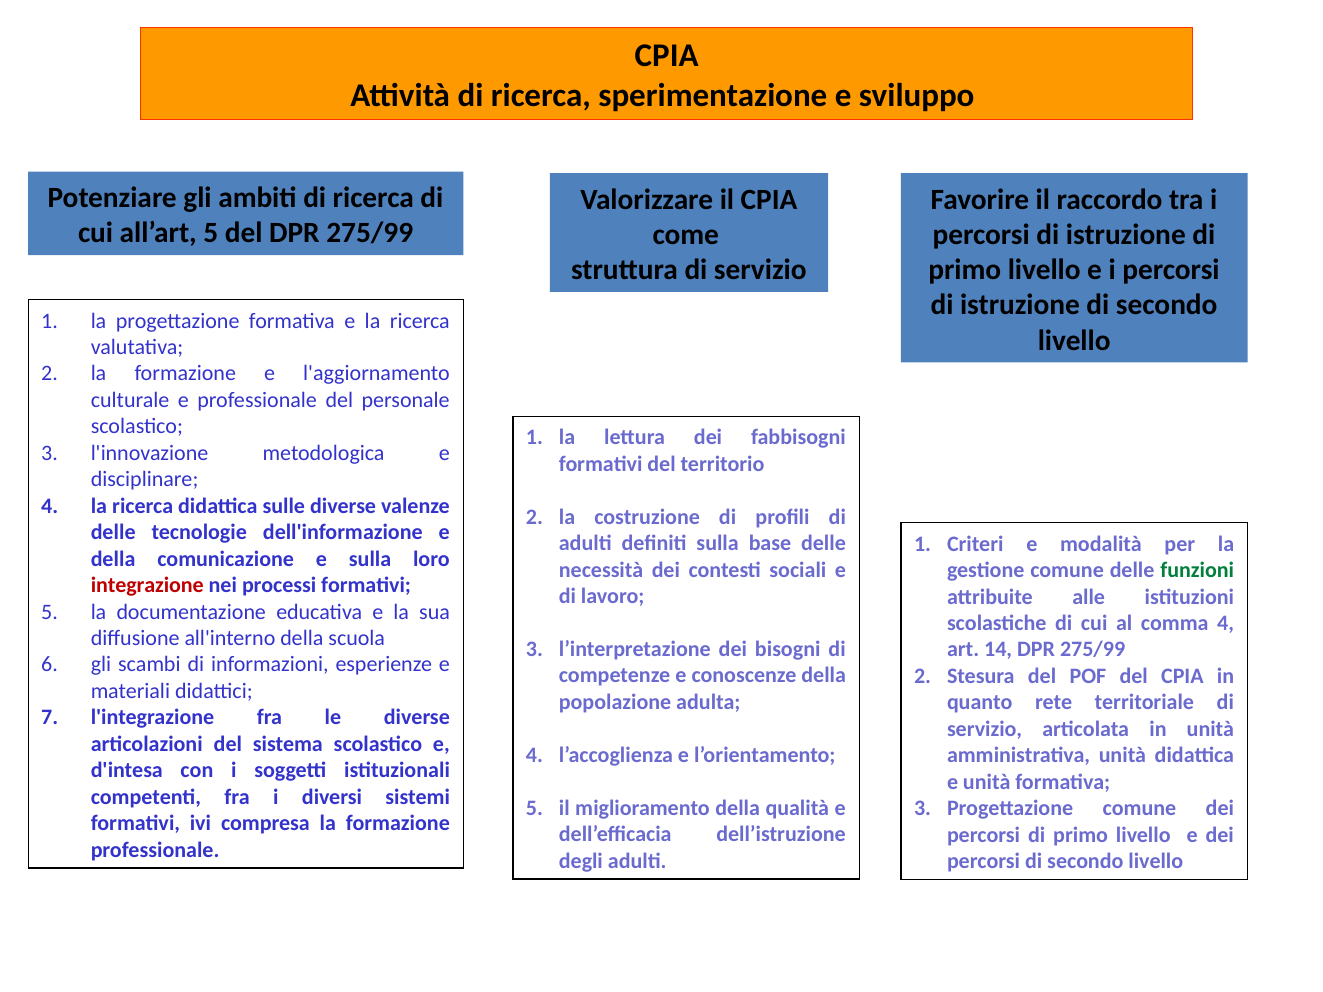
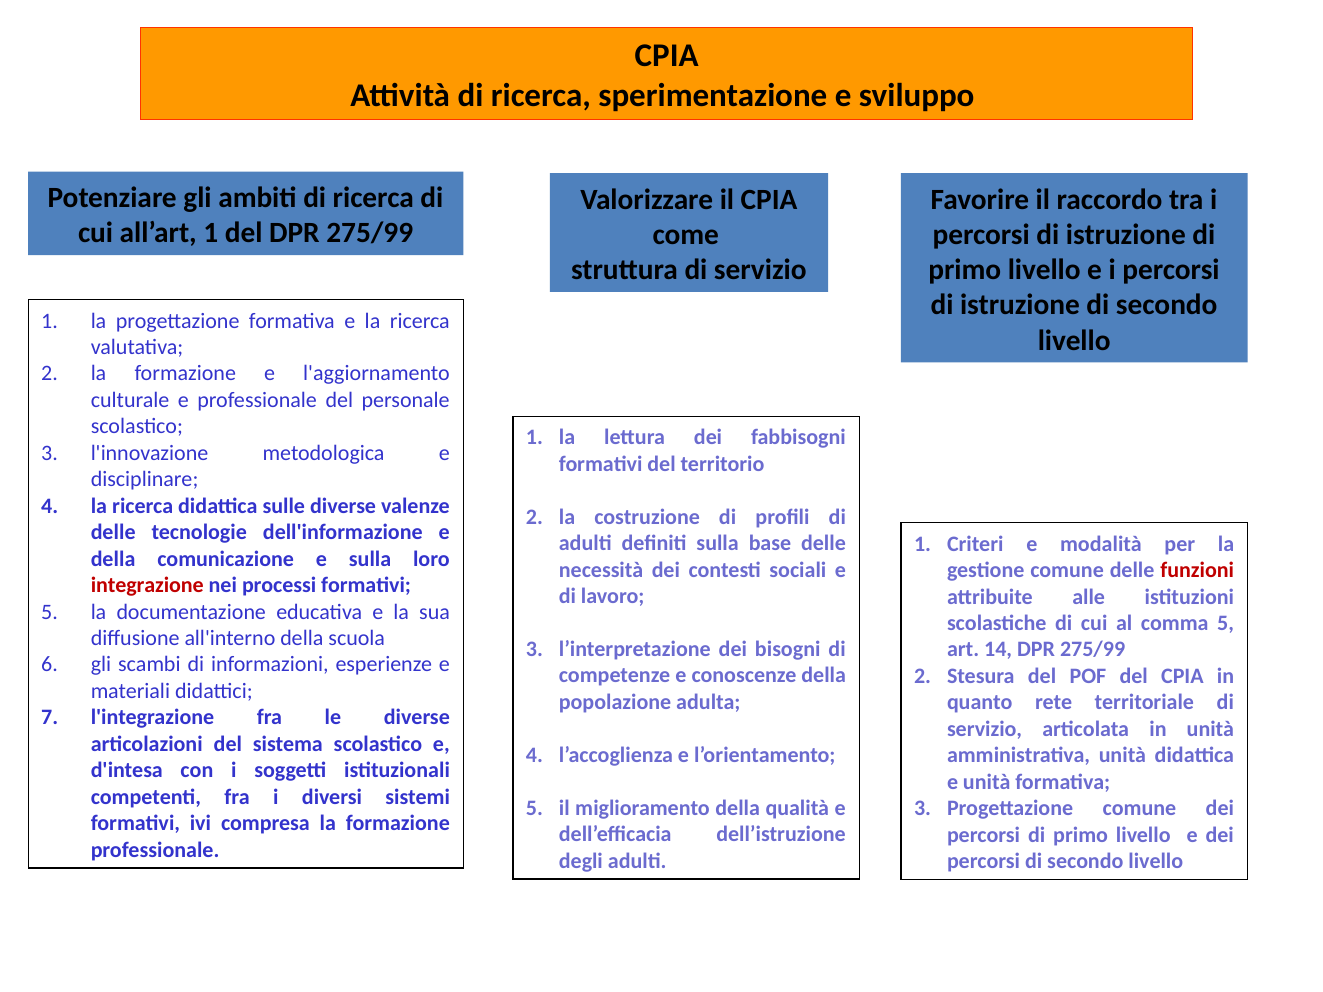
all’art 5: 5 -> 1
funzioni colour: green -> red
comma 4: 4 -> 5
